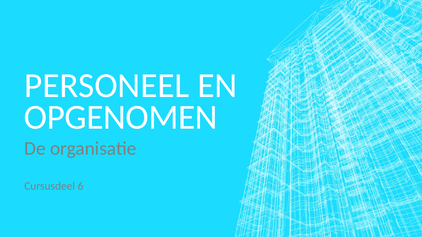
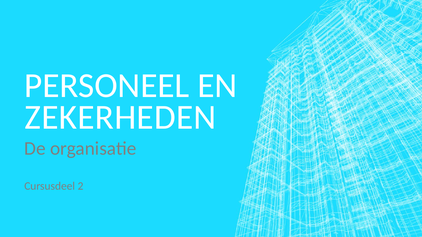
OPGENOMEN: OPGENOMEN -> ZEKERHEDEN
6: 6 -> 2
